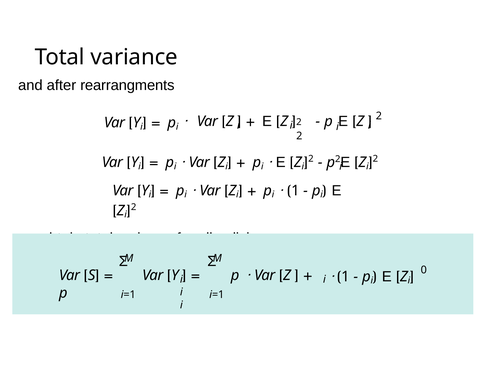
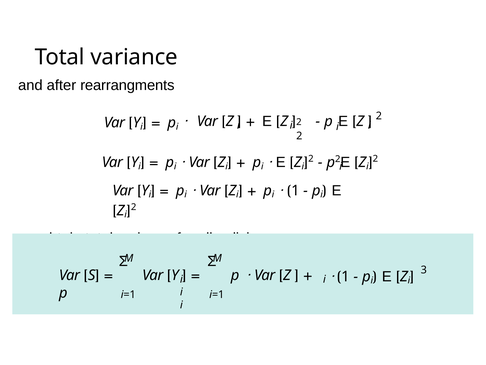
0: 0 -> 3
